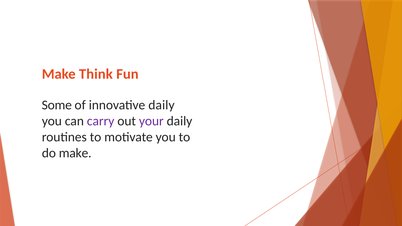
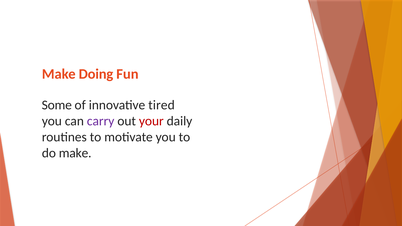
Think: Think -> Doing
innovative daily: daily -> tired
your colour: purple -> red
